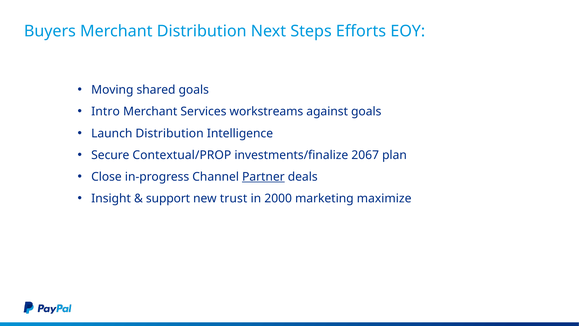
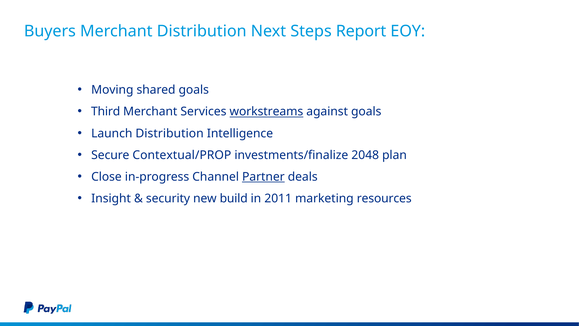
Efforts: Efforts -> Report
Intro: Intro -> Third
workstreams underline: none -> present
2067: 2067 -> 2048
support: support -> security
trust: trust -> build
2000: 2000 -> 2011
maximize: maximize -> resources
